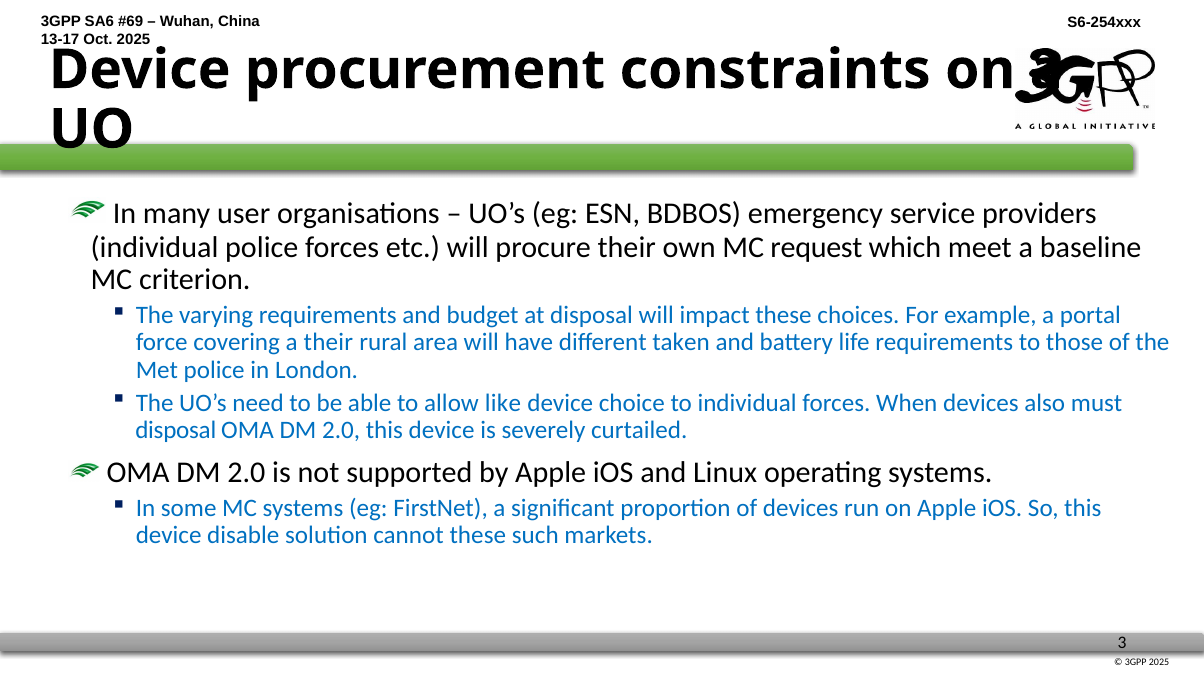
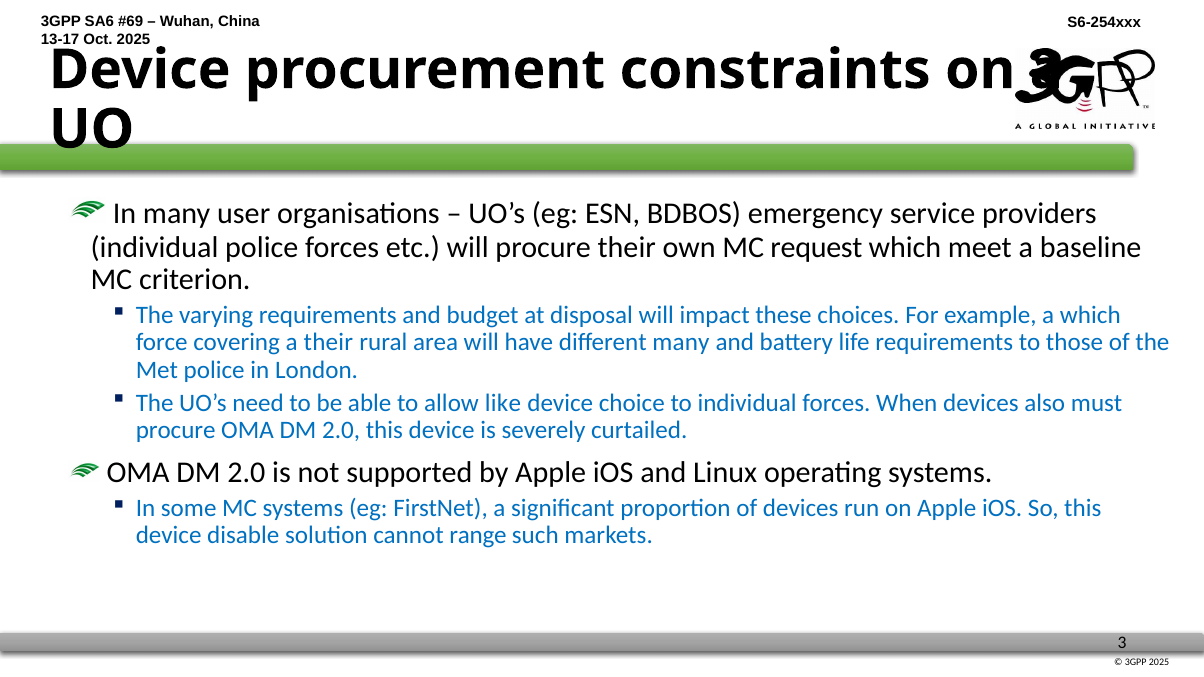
a portal: portal -> which
different taken: taken -> many
disposal at (176, 430): disposal -> procure
cannot these: these -> range
